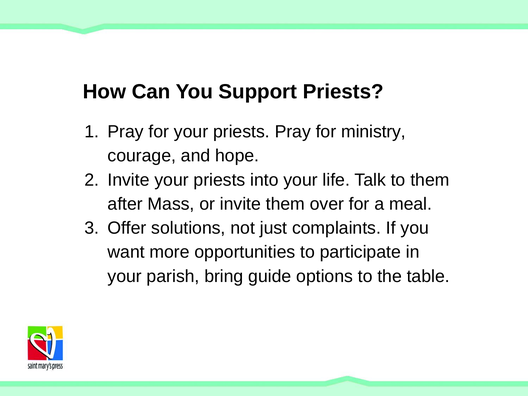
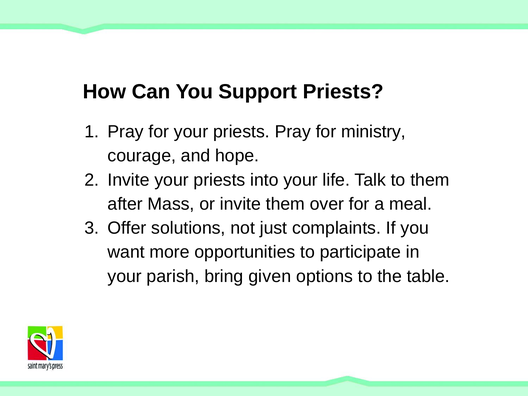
guide: guide -> given
